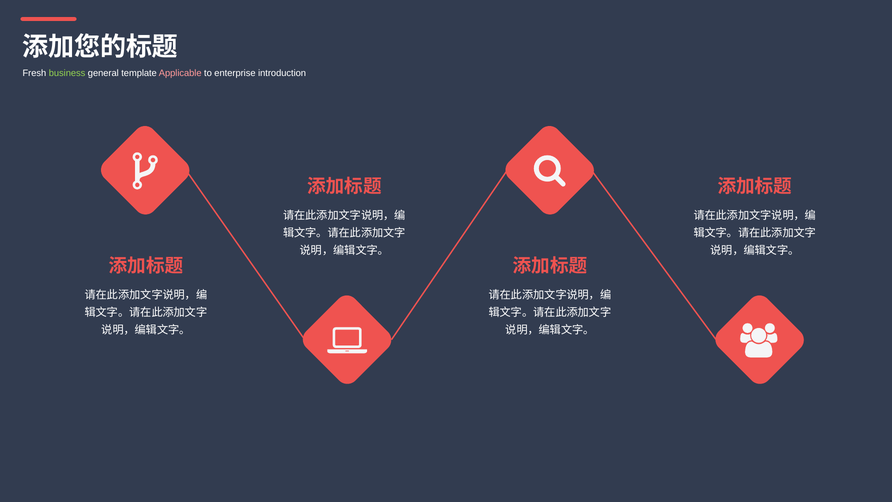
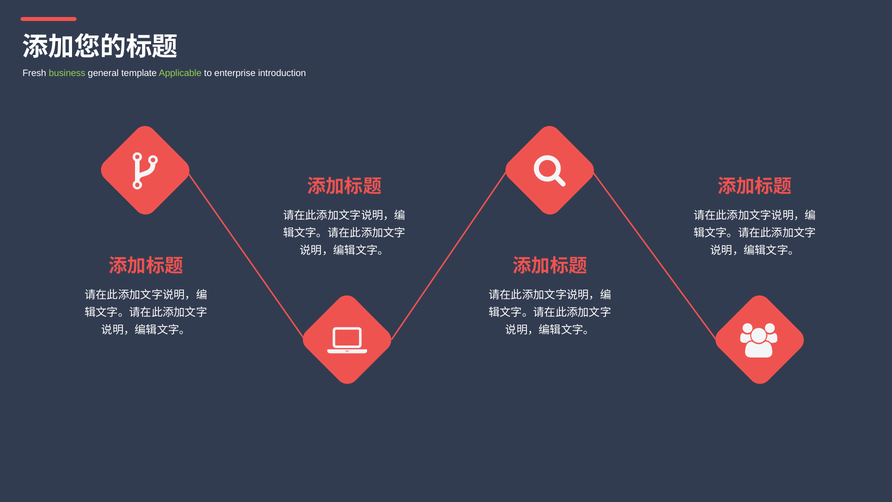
Applicable colour: pink -> light green
